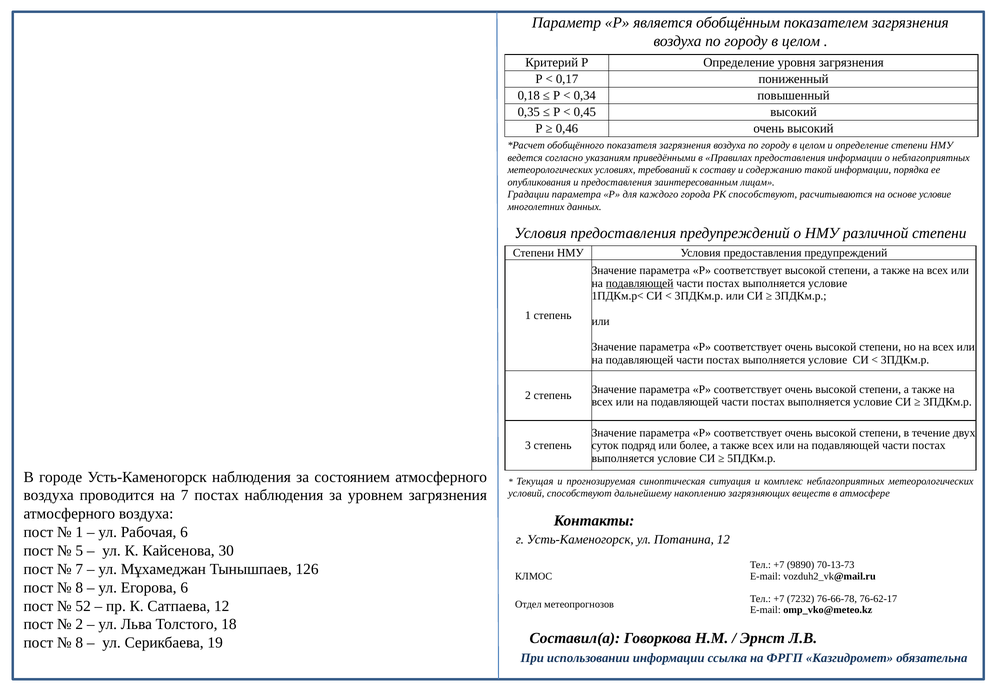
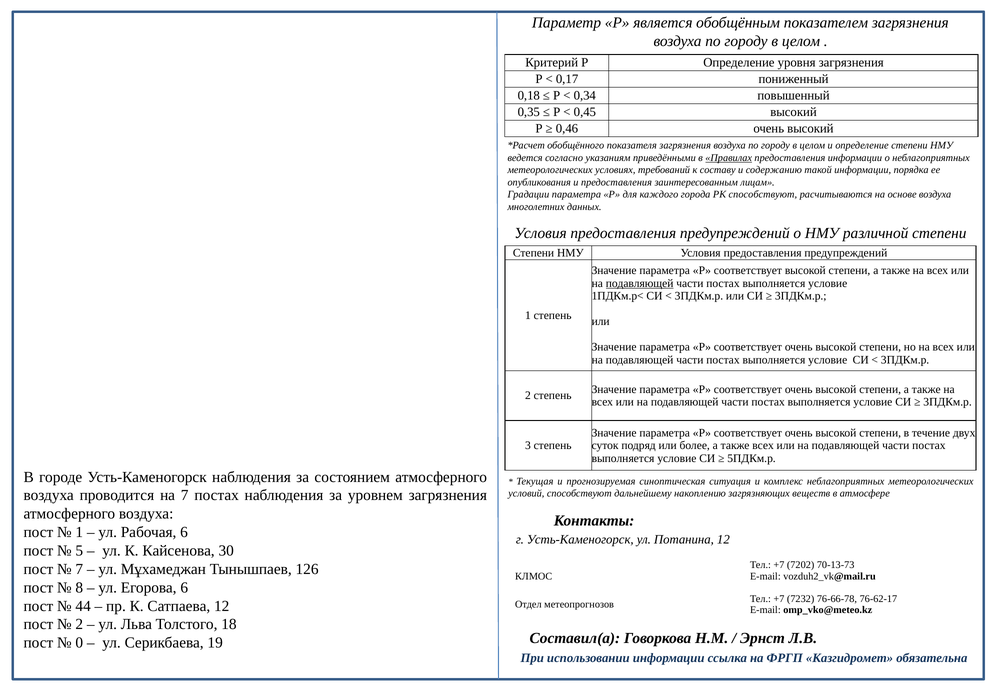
Правилах underline: none -> present
основе условие: условие -> воздуха
9890: 9890 -> 7202
52: 52 -> 44
8 at (79, 642): 8 -> 0
